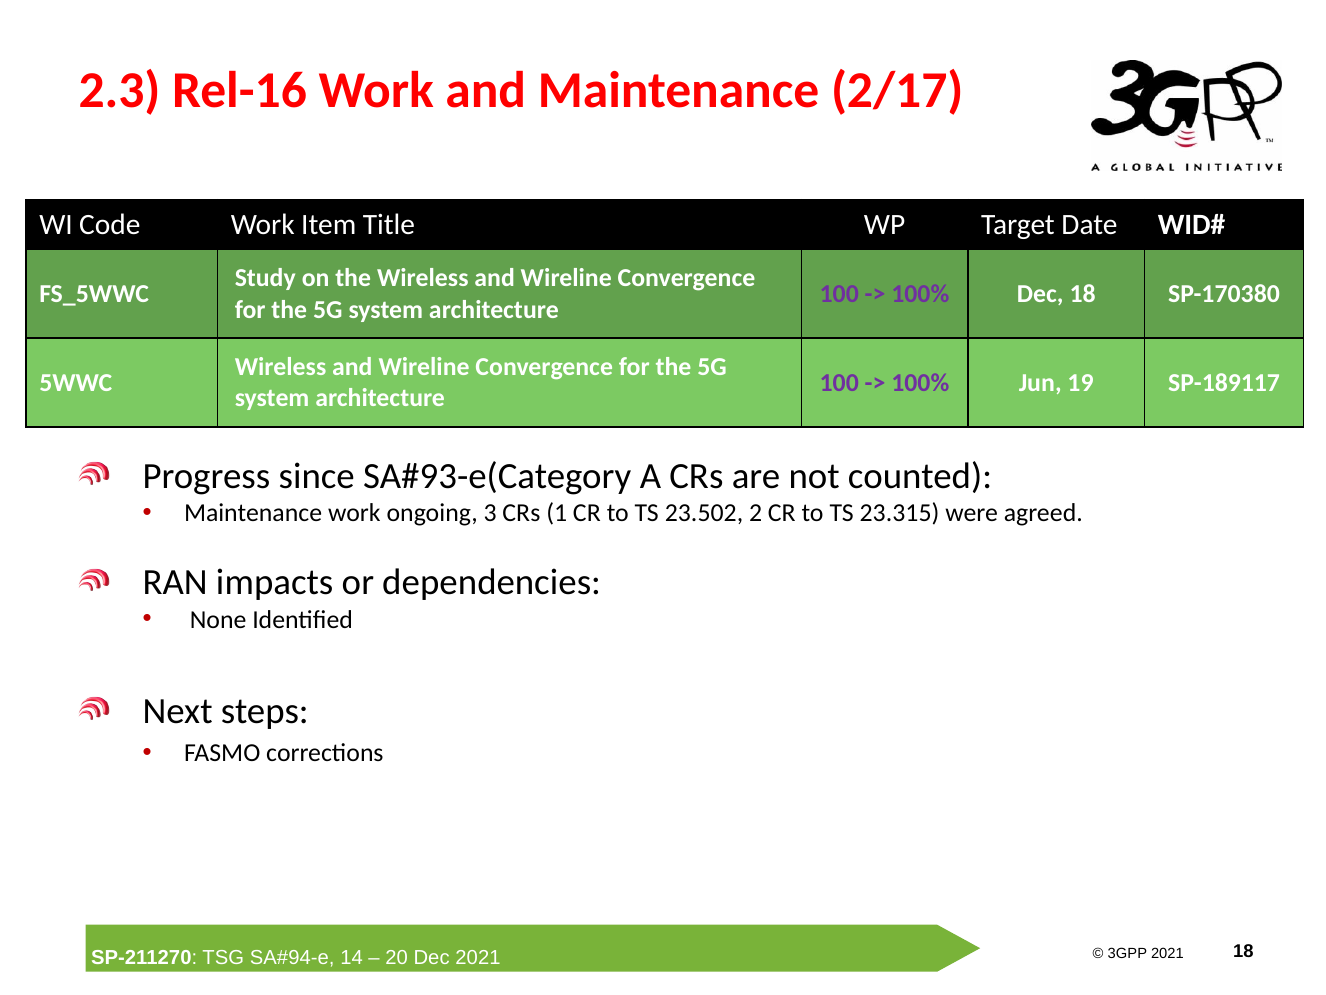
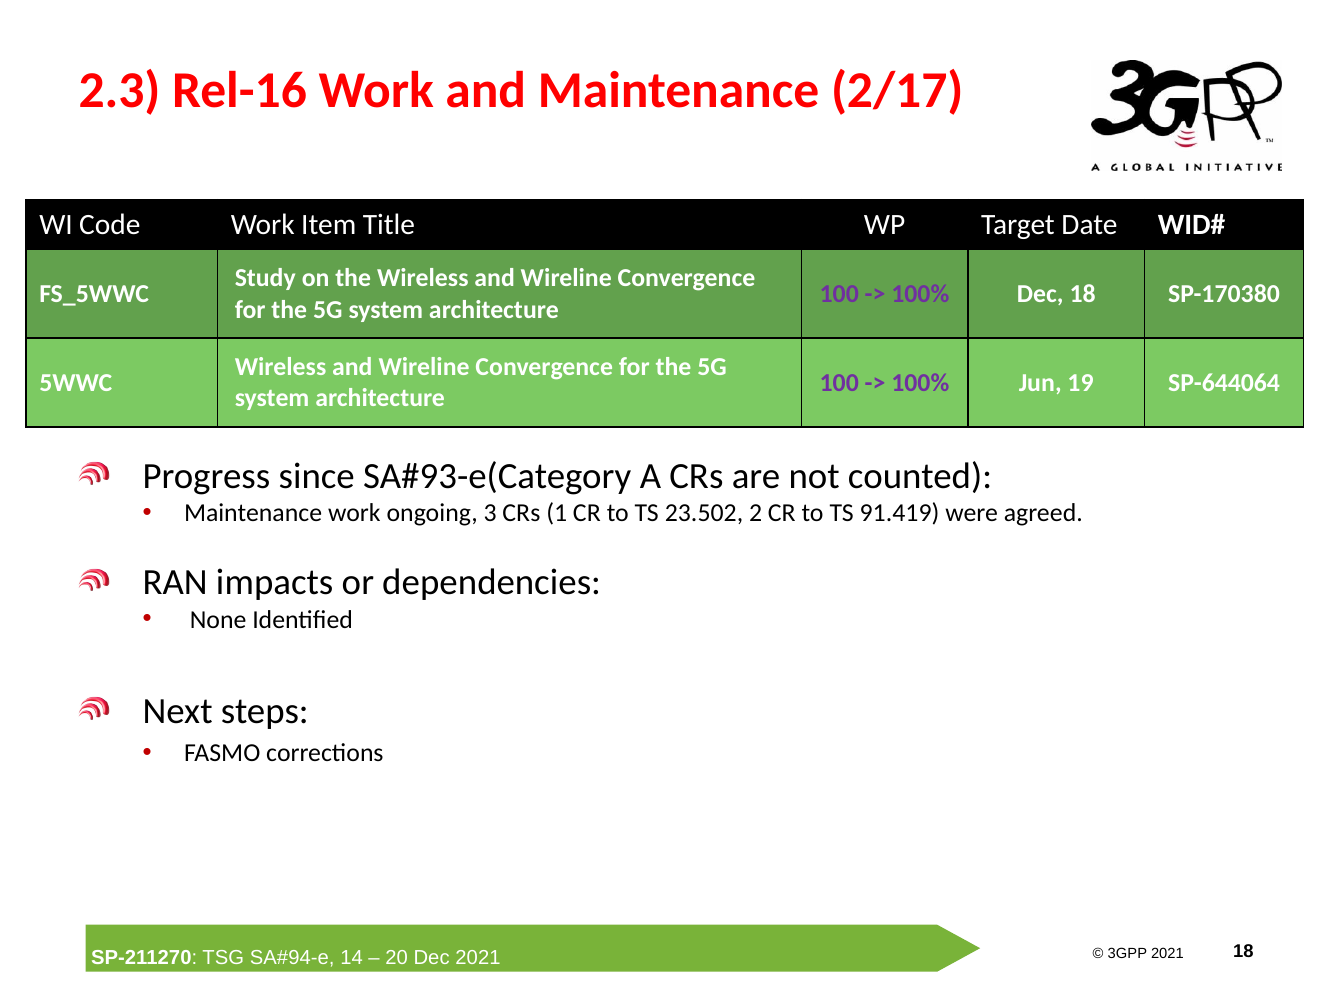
SP-189117: SP-189117 -> SP-644064
23.315: 23.315 -> 91.419
